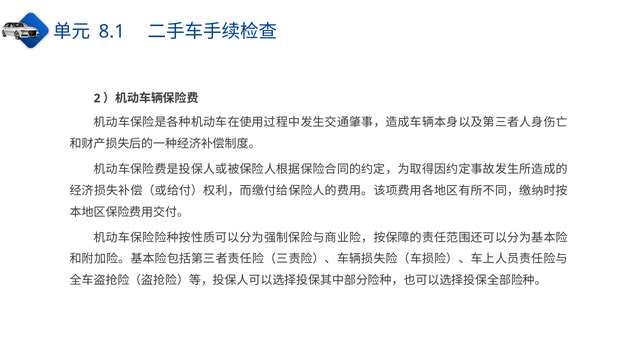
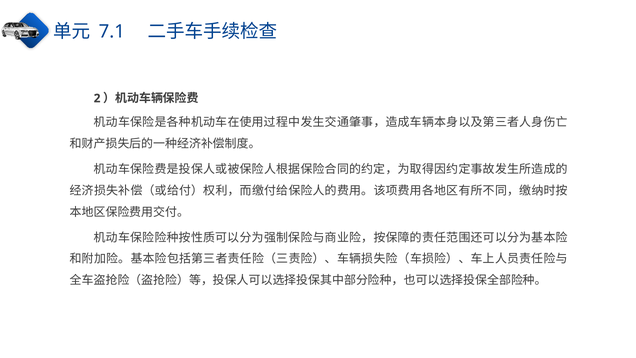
8.1: 8.1 -> 7.1
